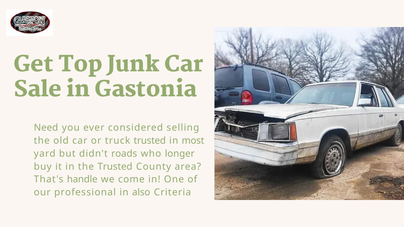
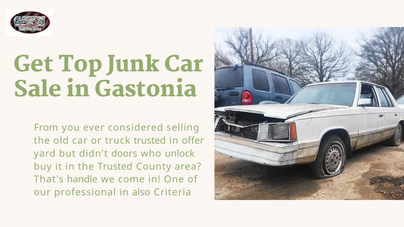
Need: Need -> From
most: most -> offer
roads: roads -> doors
longer: longer -> unlock
